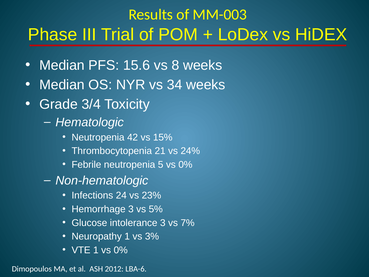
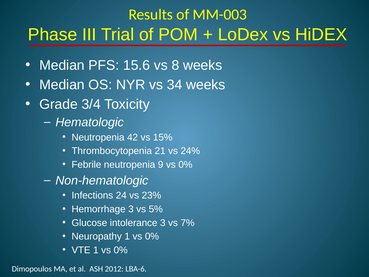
5: 5 -> 9
Neuropathy 1 vs 3%: 3% -> 0%
